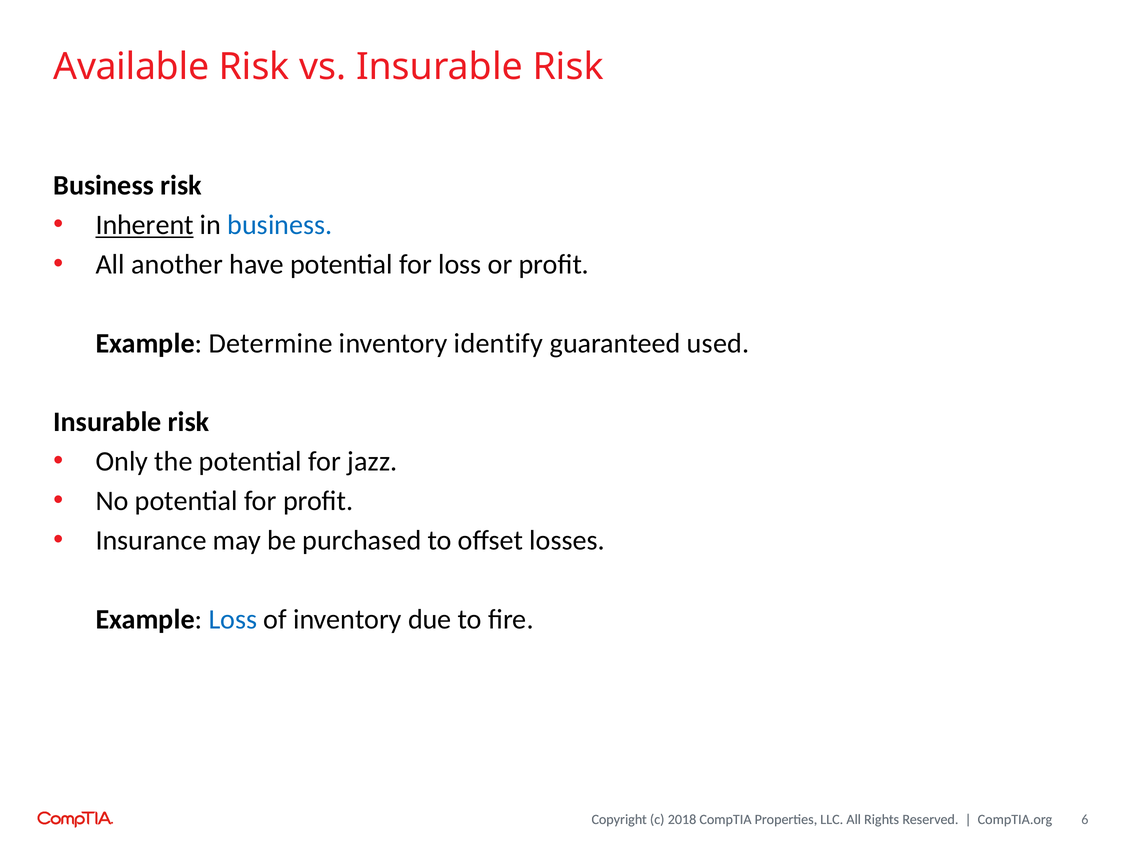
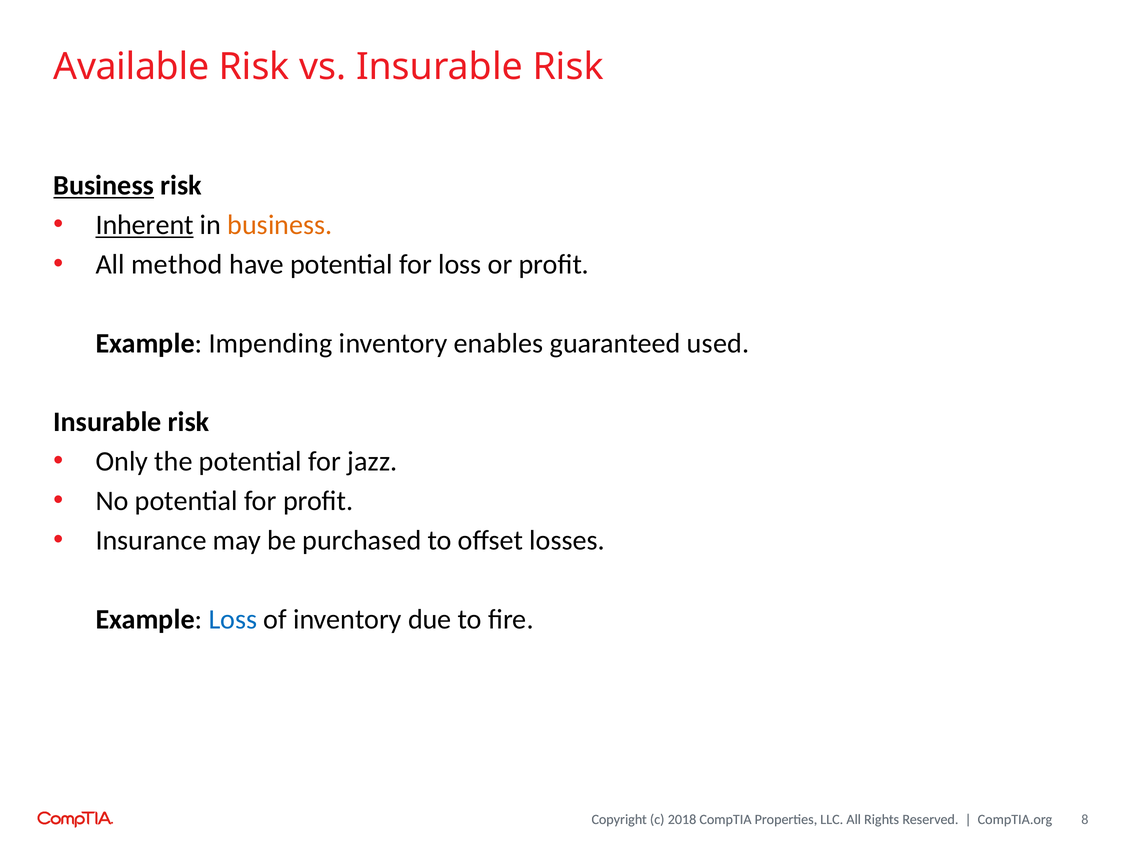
Business at (104, 185) underline: none -> present
business at (280, 225) colour: blue -> orange
another: another -> method
Determine: Determine -> Impending
identify: identify -> enables
6: 6 -> 8
